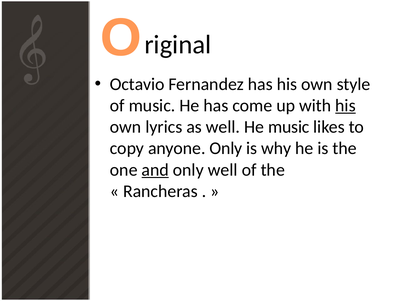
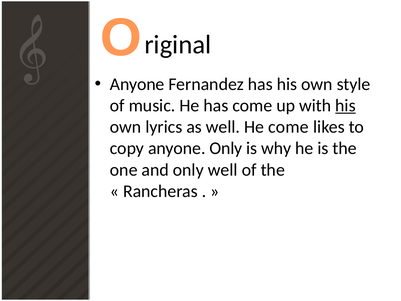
Octavio at (137, 84): Octavio -> Anyone
He music: music -> come
and underline: present -> none
